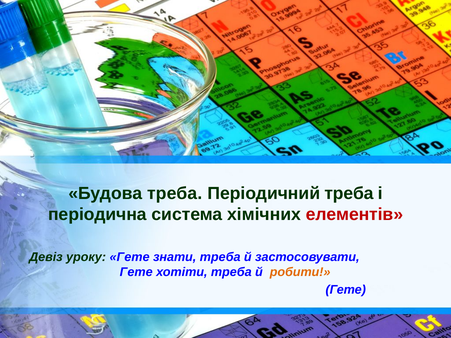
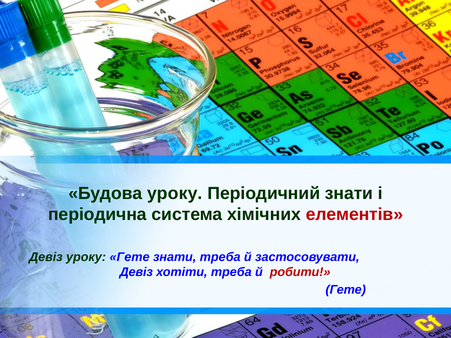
Будова треба: треба -> уроку
Періодичний треба: треба -> знати
Гете at (136, 272): Гете -> Девіз
робити colour: orange -> red
